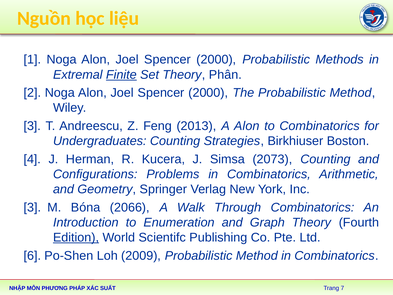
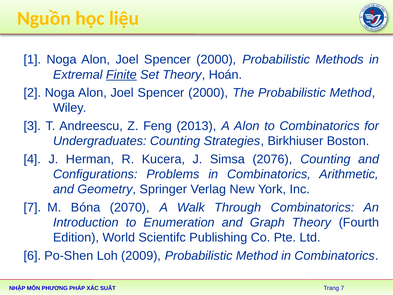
Phân: Phân -> Hoán
2073: 2073 -> 2076
3 at (32, 207): 3 -> 7
2066: 2066 -> 2070
Edition underline: present -> none
